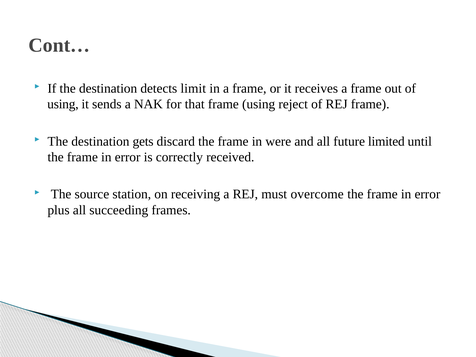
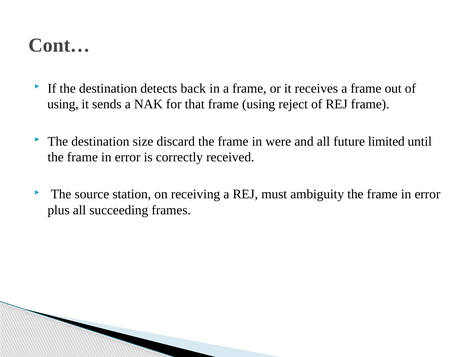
limit: limit -> back
gets: gets -> size
overcome: overcome -> ambiguity
